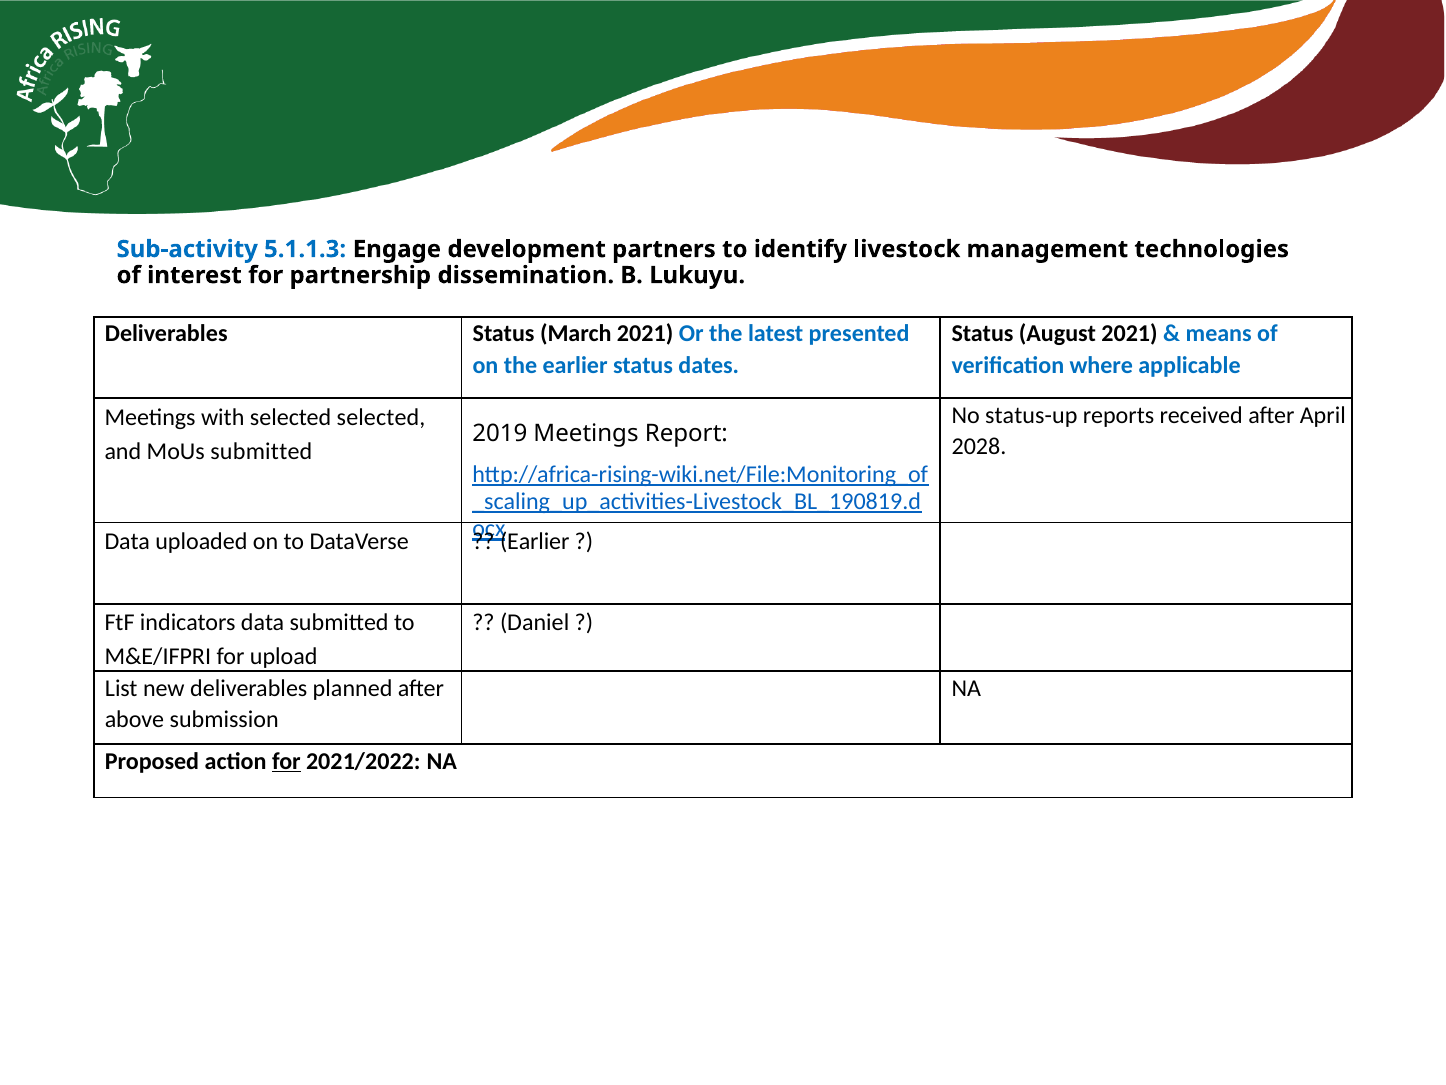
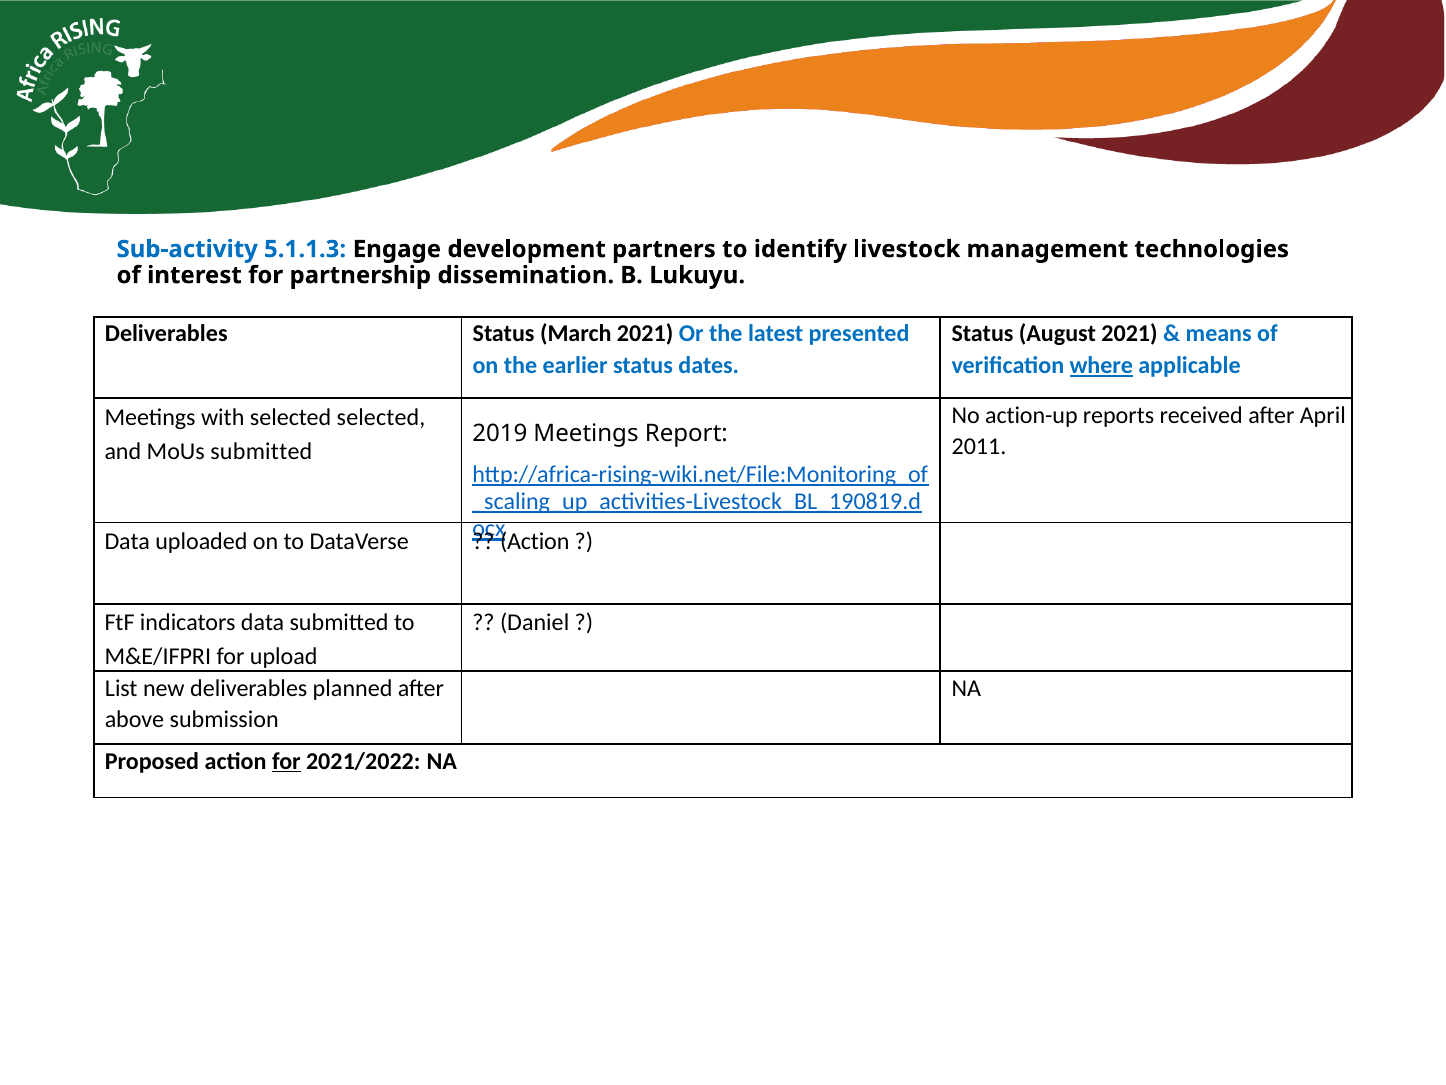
where underline: none -> present
status-up: status-up -> action-up
2028: 2028 -> 2011
Earlier at (535, 542): Earlier -> Action
